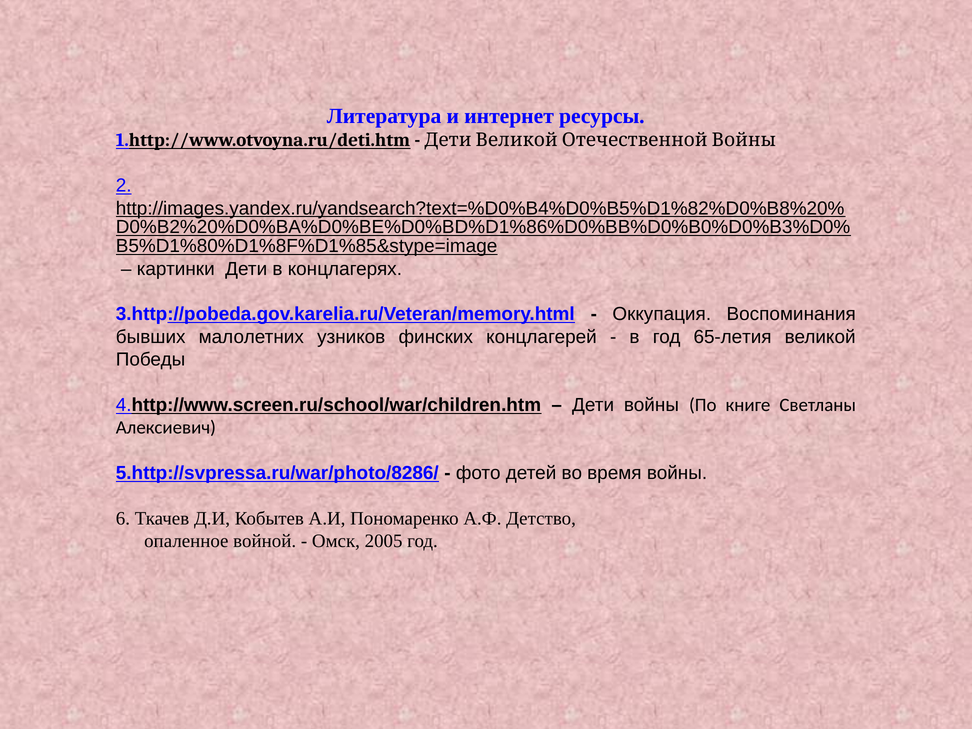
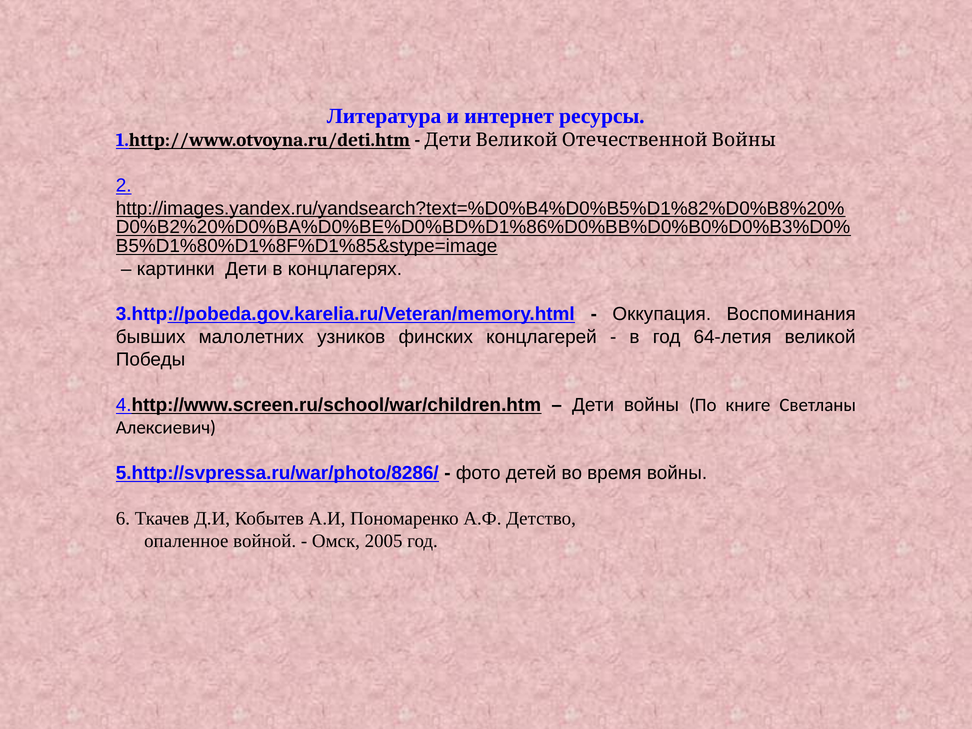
65-летия: 65-летия -> 64-летия
